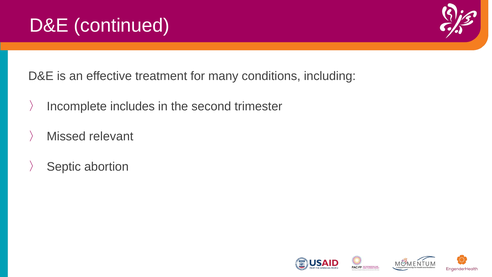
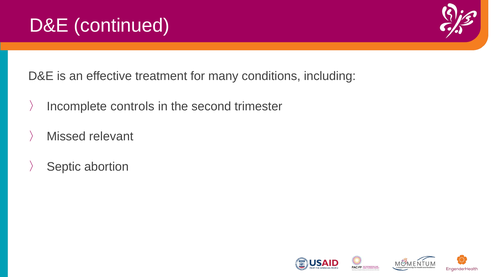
includes: includes -> controls
